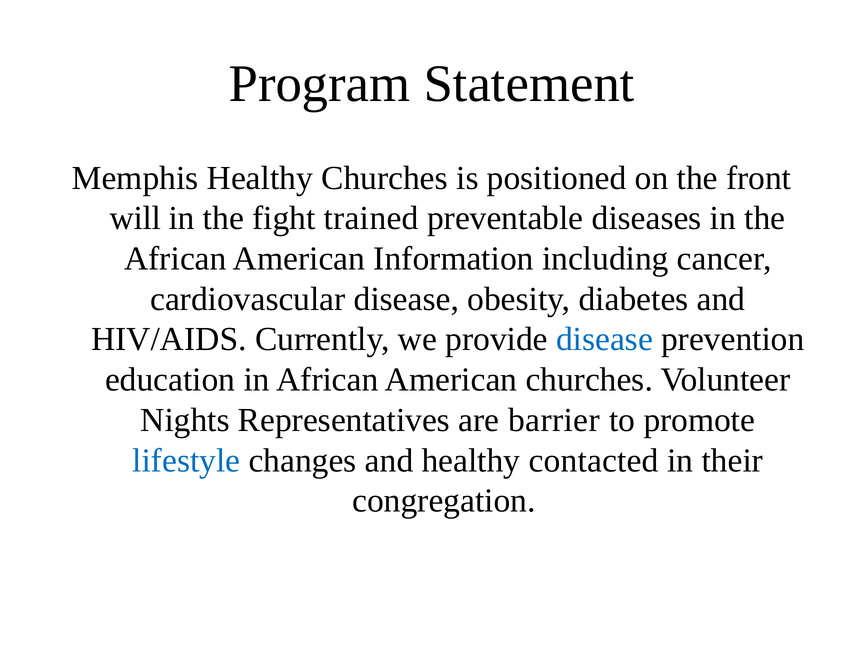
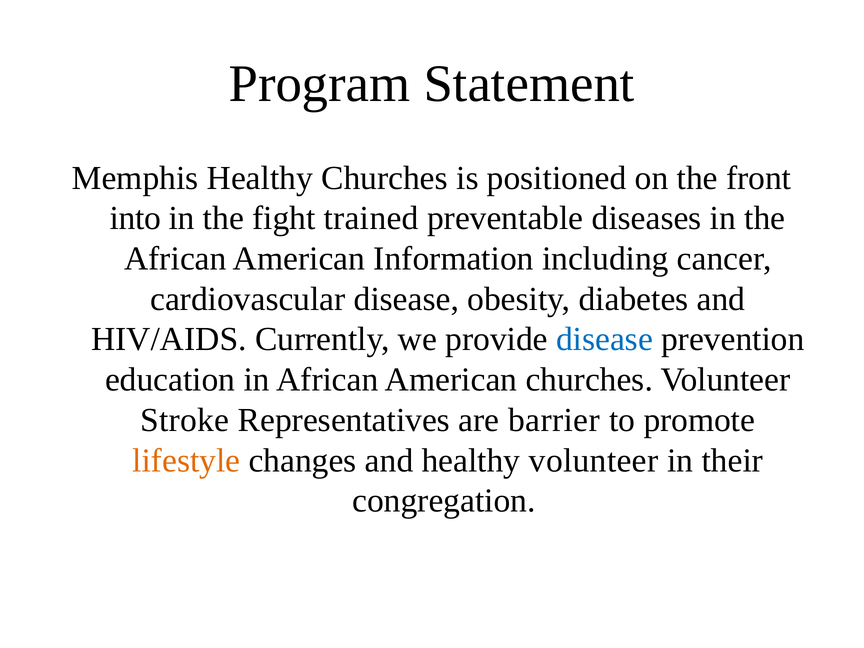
will: will -> into
Nights: Nights -> Stroke
lifestyle colour: blue -> orange
healthy contacted: contacted -> volunteer
